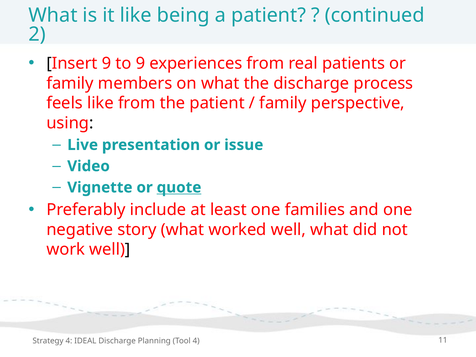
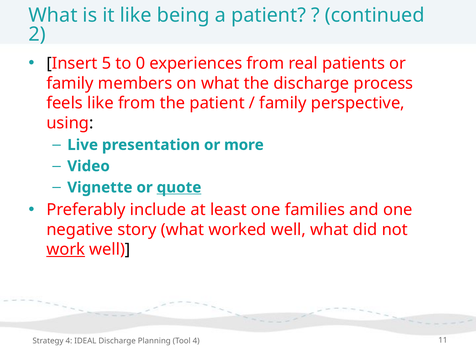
Insert 9: 9 -> 5
to 9: 9 -> 0
issue: issue -> more
work underline: none -> present
